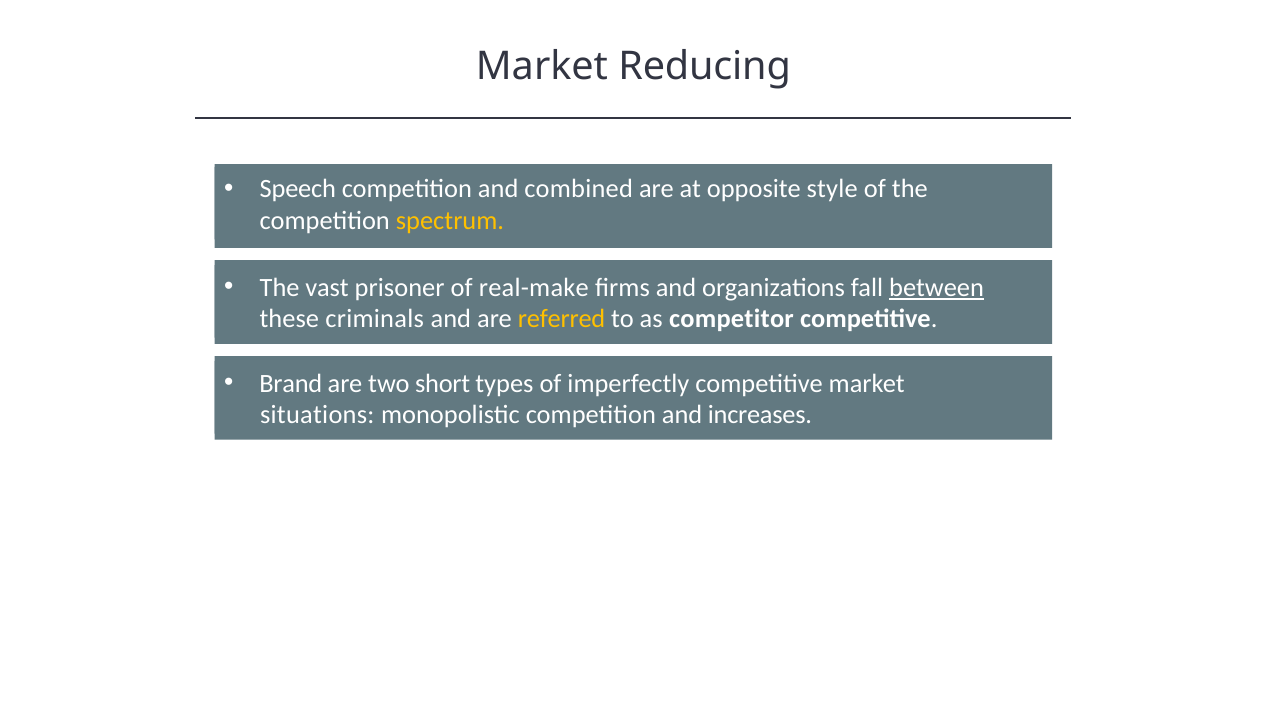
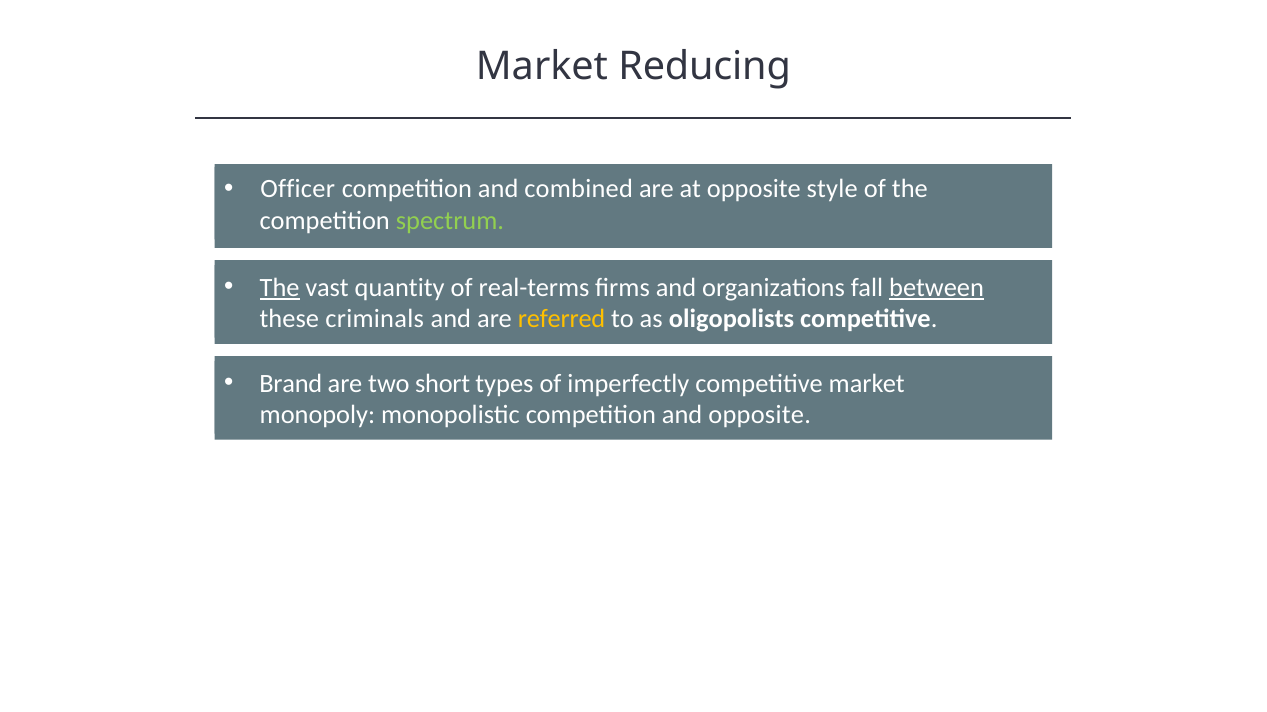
Speech: Speech -> Officer
spectrum colour: yellow -> light green
The at (280, 288) underline: none -> present
prisoner: prisoner -> quantity
real-make: real-make -> real-terms
competitor: competitor -> oligopolists
situations: situations -> monopoly
and increases: increases -> opposite
